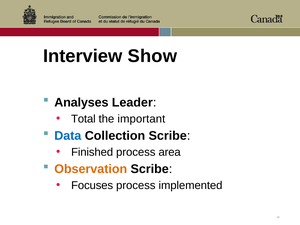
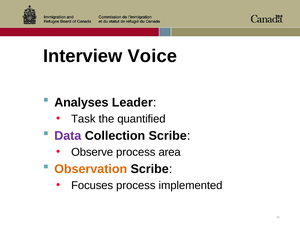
Show: Show -> Voice
Total: Total -> Task
important: important -> quantified
Data colour: blue -> purple
Finished: Finished -> Observe
